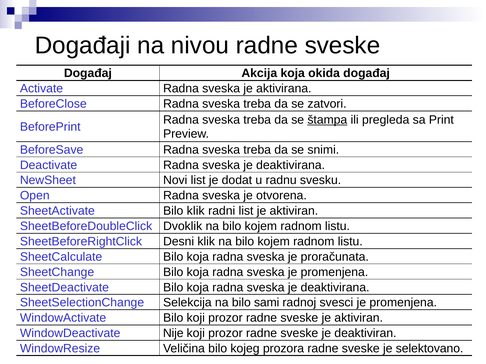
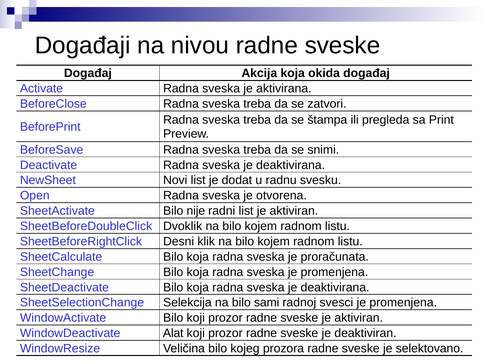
štampa underline: present -> none
Bilo klik: klik -> nije
Nije: Nije -> Alat
